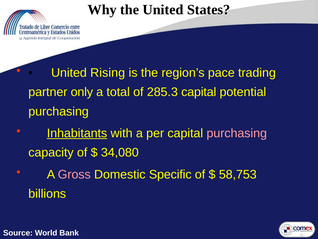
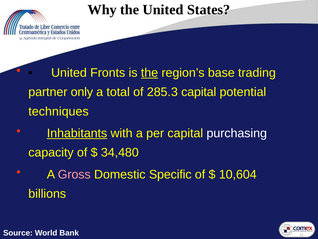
Rising: Rising -> Fronts
the at (149, 73) underline: none -> present
pace: pace -> base
purchasing at (59, 111): purchasing -> techniques
purchasing at (237, 133) colour: pink -> white
34,080: 34,080 -> 34,480
58,753: 58,753 -> 10,604
